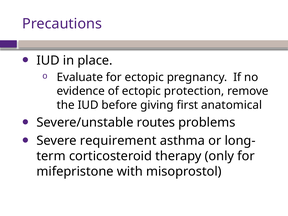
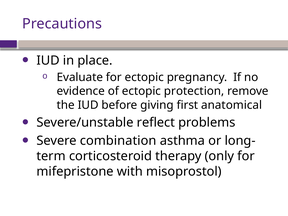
routes: routes -> reflect
requirement: requirement -> combination
